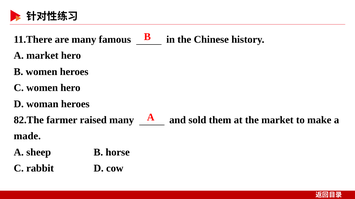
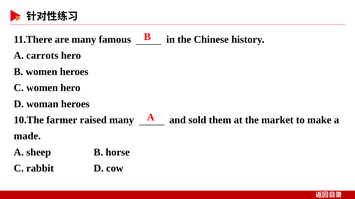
A market: market -> carrots
82.The: 82.The -> 10.The
